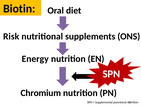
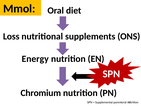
Biotin: Biotin -> Mmol
Risk: Risk -> Loss
